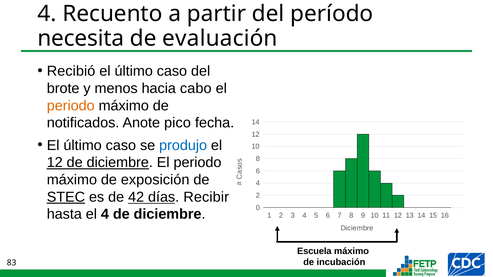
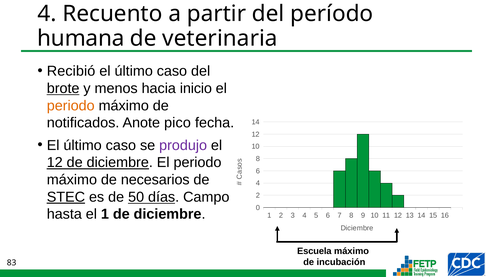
necesita: necesita -> humana
evaluación: evaluación -> veterinaria
brote underline: none -> present
cabo: cabo -> inicio
produjo colour: blue -> purple
exposición: exposición -> necesarios
42: 42 -> 50
Recibir: Recibir -> Campo
el 4: 4 -> 1
